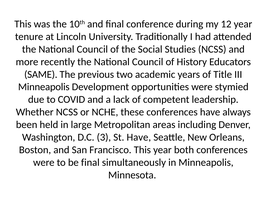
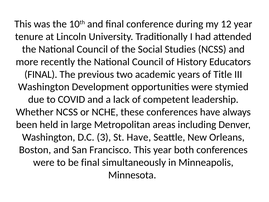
SAME at (41, 74): SAME -> FINAL
Minneapolis at (44, 87): Minneapolis -> Washington
